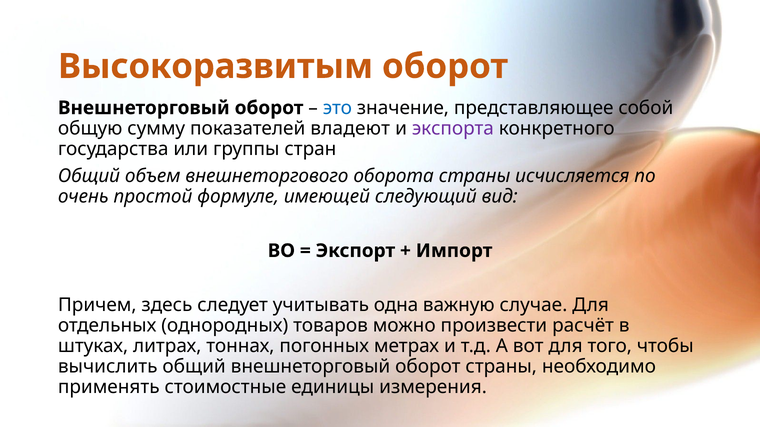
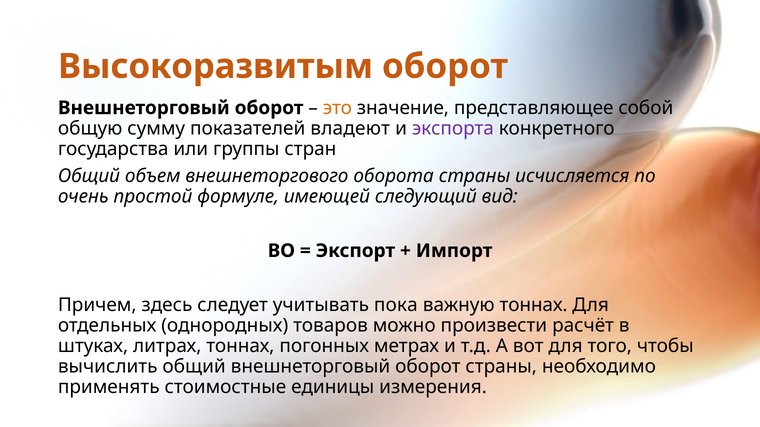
это colour: blue -> orange
одна: одна -> пока
важную случае: случае -> тоннах
